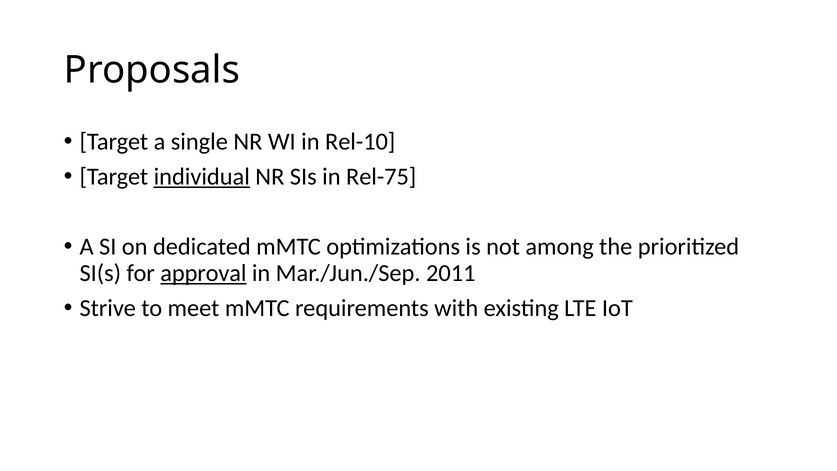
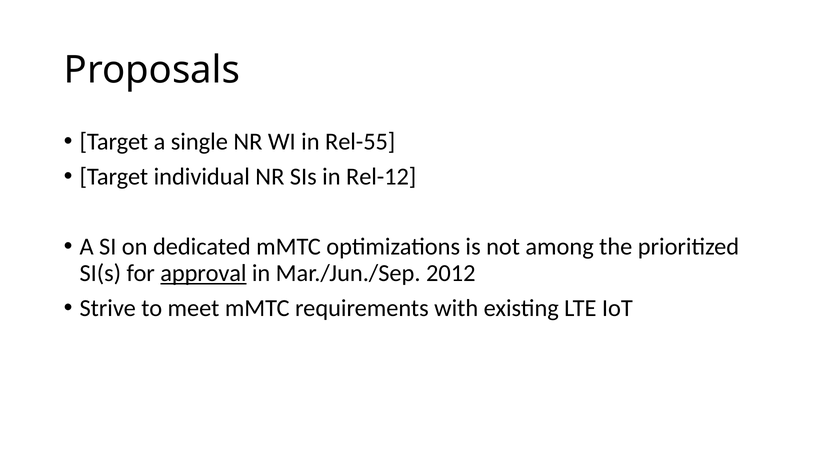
Rel-10: Rel-10 -> Rel-55
individual underline: present -> none
Rel-75: Rel-75 -> Rel-12
2011: 2011 -> 2012
